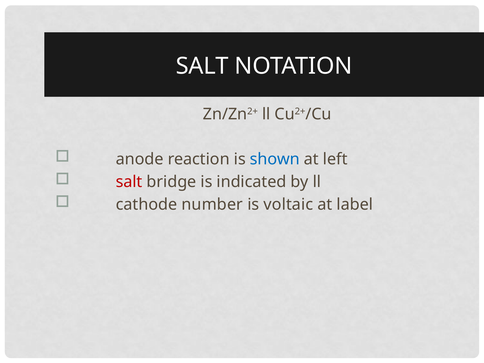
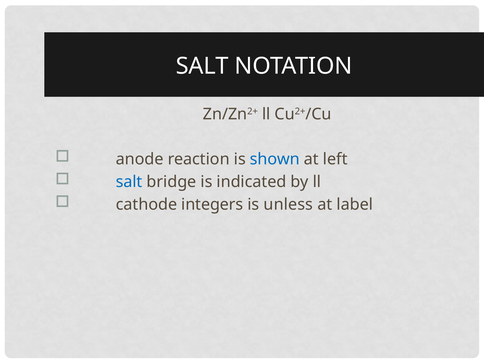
salt at (129, 182) colour: red -> blue
number: number -> integers
voltaic: voltaic -> unless
